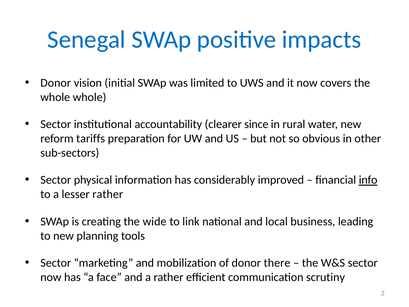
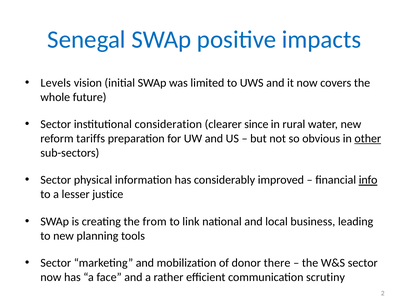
Donor at (56, 83): Donor -> Levels
whole whole: whole -> future
accountability: accountability -> consideration
other underline: none -> present
lesser rather: rather -> justice
wide: wide -> from
